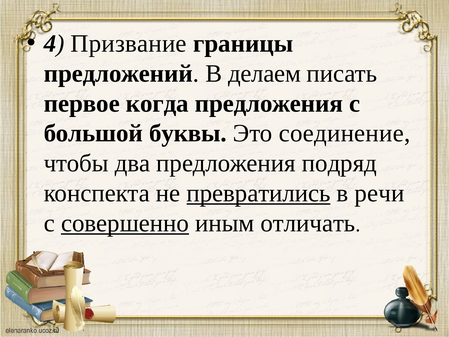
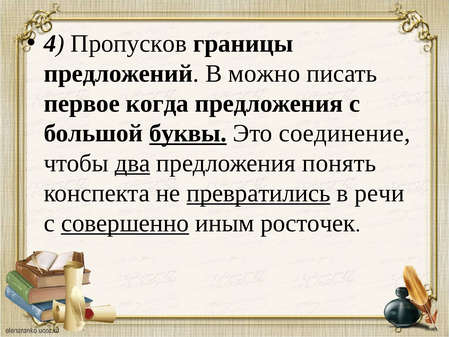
Призвание: Призвание -> Пропусков
делаем: делаем -> можно
буквы underline: none -> present
два underline: none -> present
подряд: подряд -> понять
отличать: отличать -> росточек
